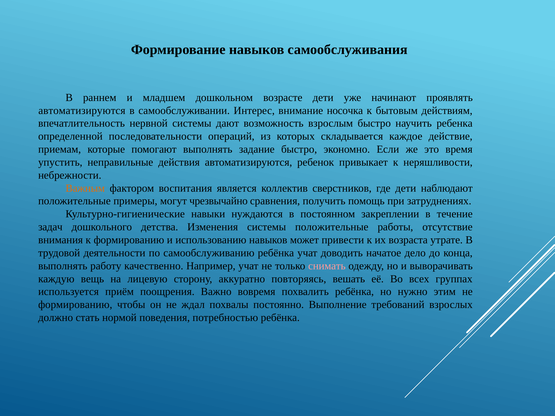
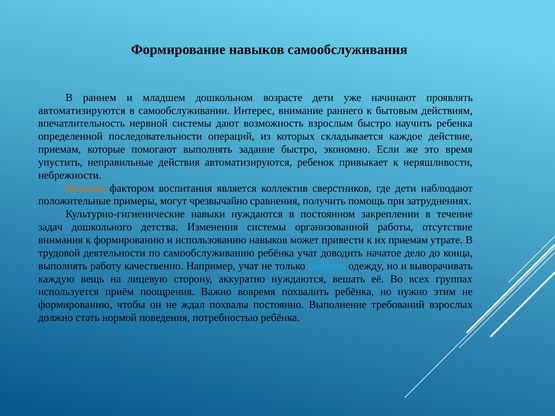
носочка: носочка -> раннего
системы положительные: положительные -> организованной
их возраста: возраста -> приемам
снимать colour: pink -> light blue
аккуратно повторяясь: повторяясь -> нуждаются
